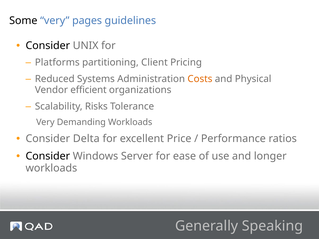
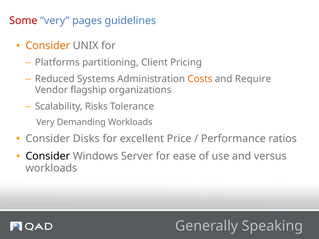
Some colour: black -> red
Consider at (48, 46) colour: black -> orange
Physical: Physical -> Require
efficient: efficient -> flagship
Delta: Delta -> Disks
longer: longer -> versus
